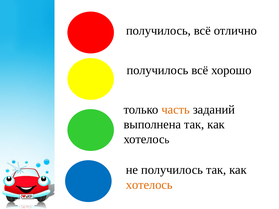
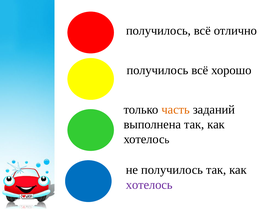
хотелось colour: orange -> purple
